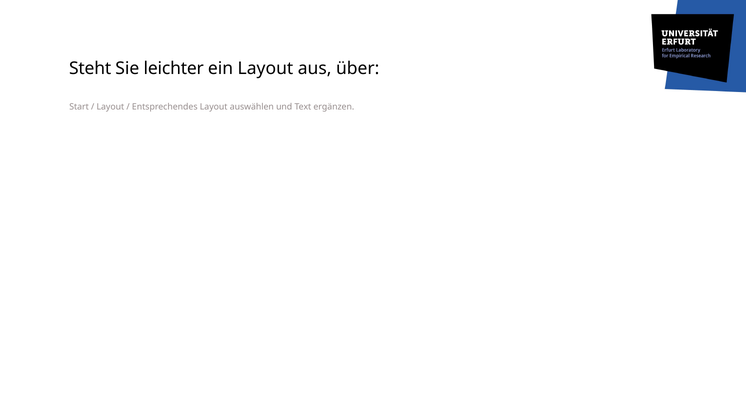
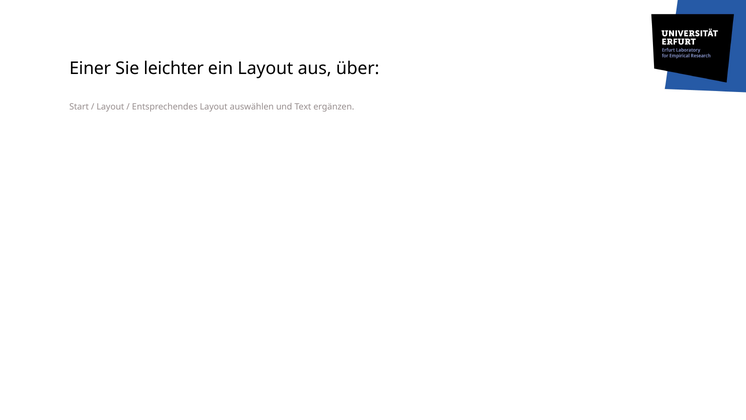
Steht: Steht -> Einer
